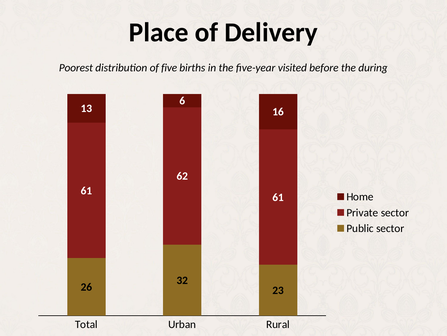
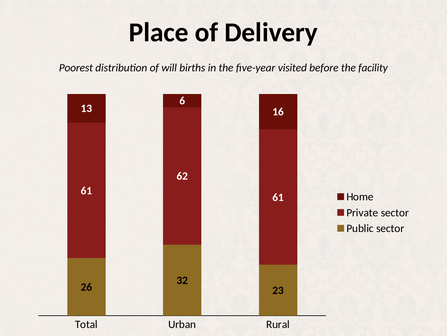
five: five -> will
during: during -> facility
